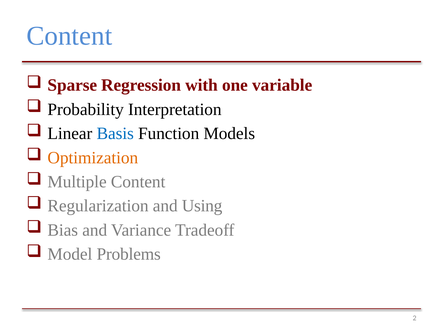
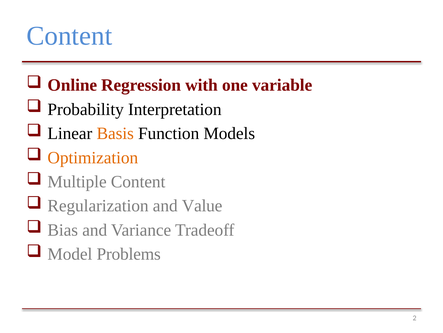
Sparse: Sparse -> Online
Basis colour: blue -> orange
Using: Using -> Value
